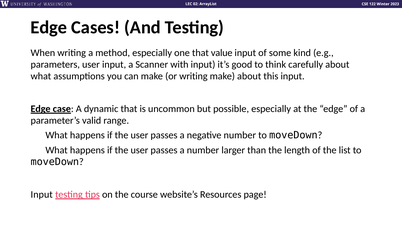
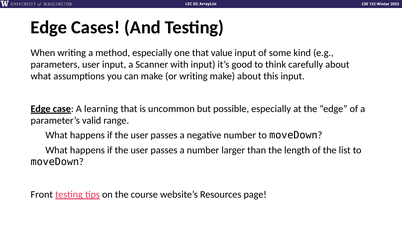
dynamic: dynamic -> learning
Input at (42, 195): Input -> Front
